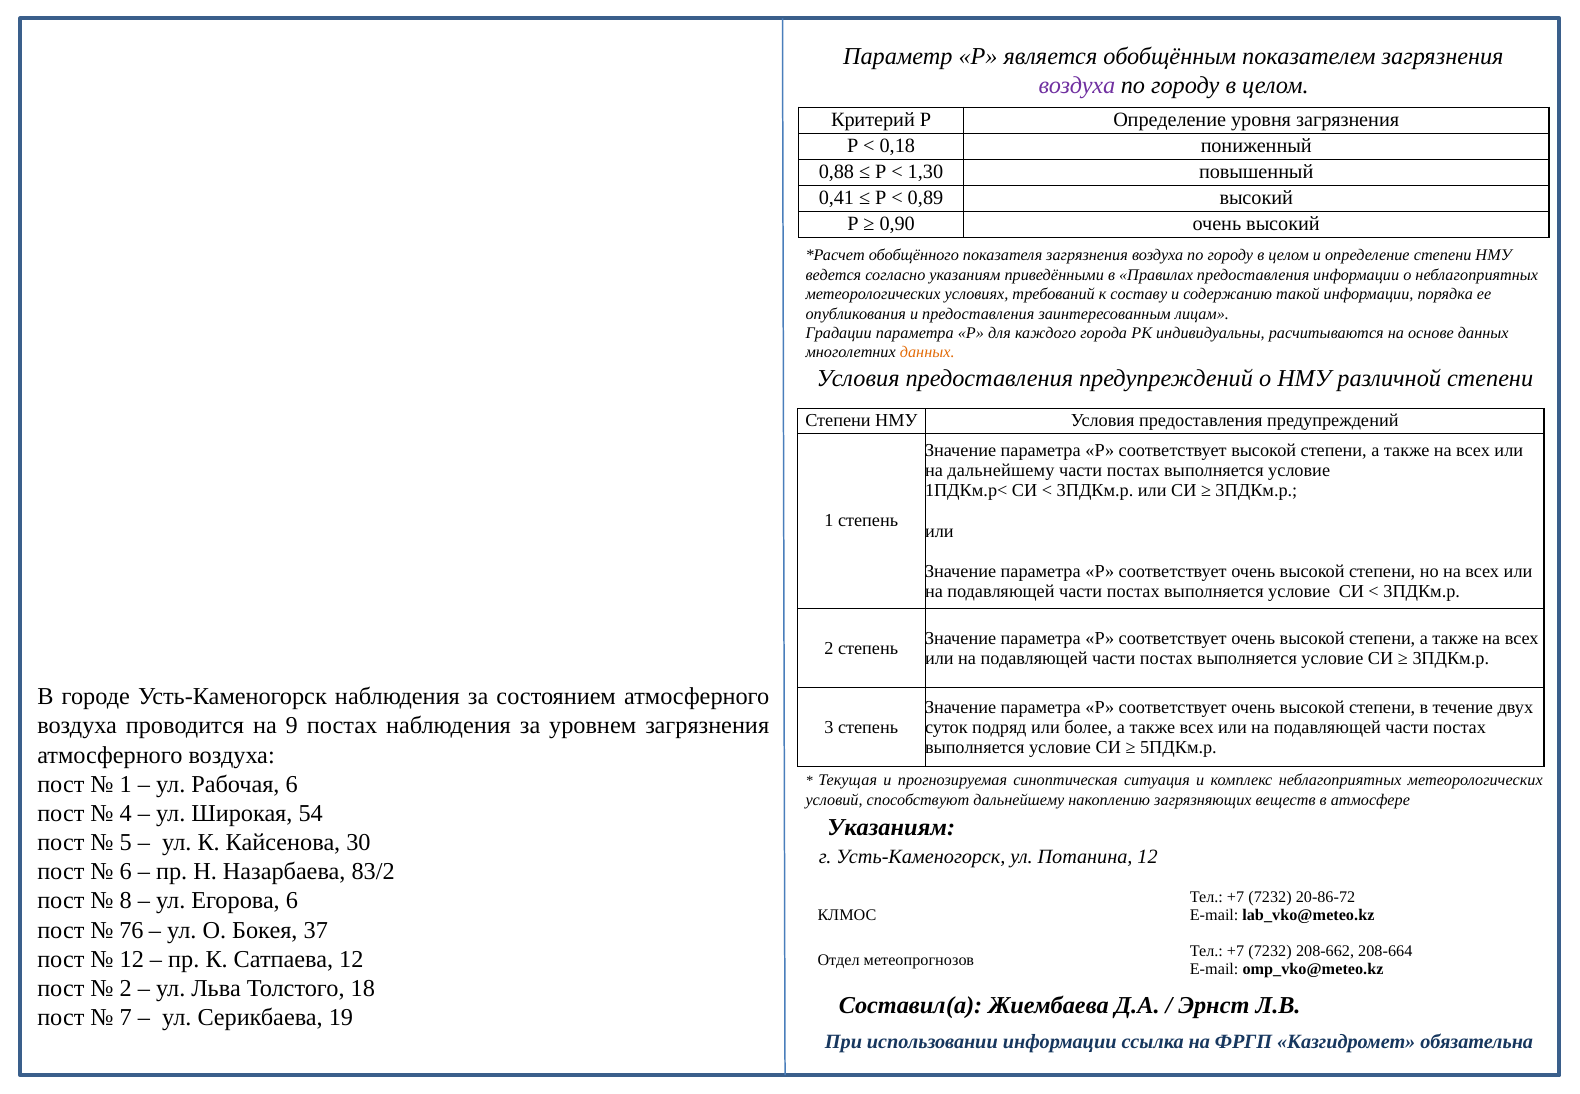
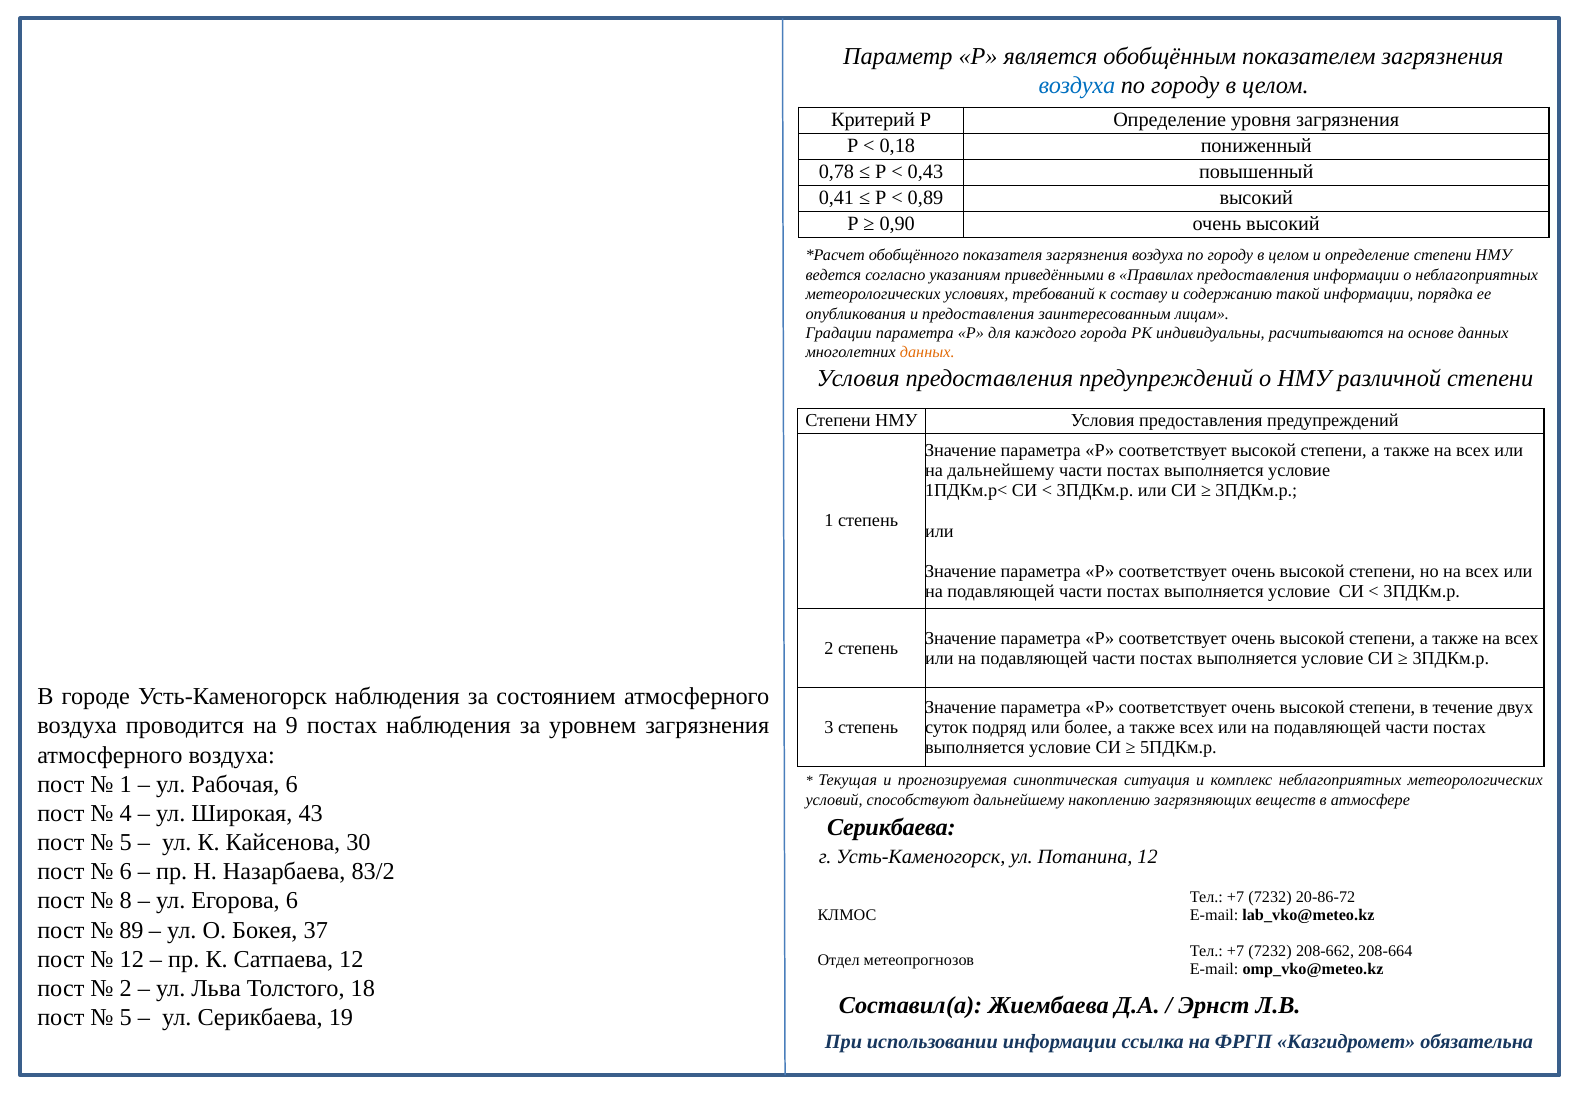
воздуха at (1077, 86) colour: purple -> blue
0,88: 0,88 -> 0,78
1,30: 1,30 -> 0,43
54: 54 -> 43
Указаниям at (891, 827): Указаниям -> Серикбаева
76: 76 -> 89
7 at (126, 1017): 7 -> 5
